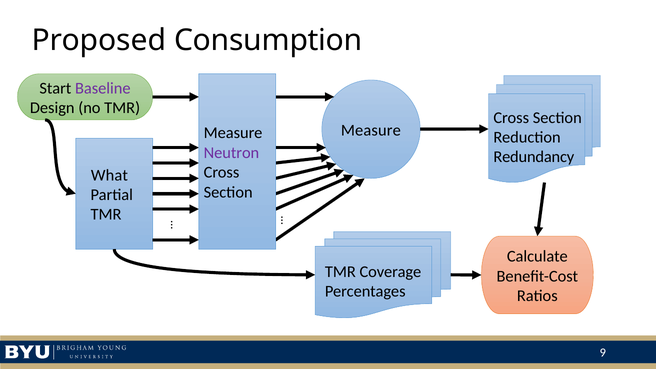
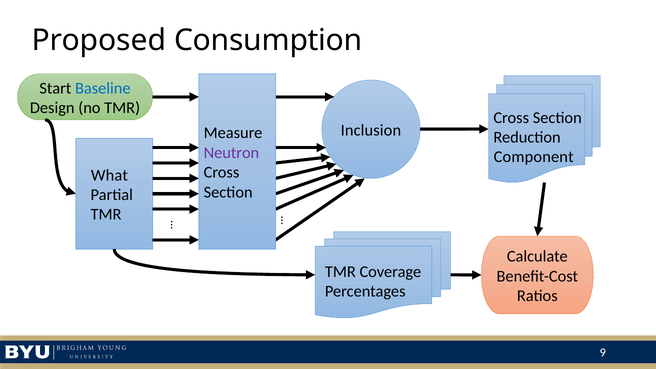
Baseline colour: purple -> blue
Measure at (371, 130): Measure -> Inclusion
Redundancy: Redundancy -> Component
